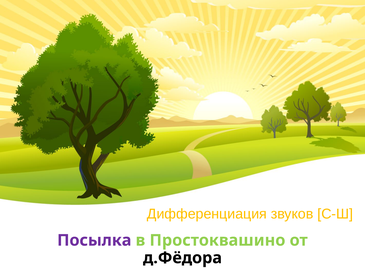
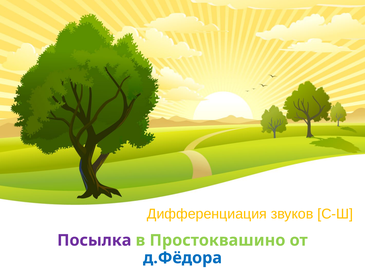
д.Фёдора colour: black -> blue
